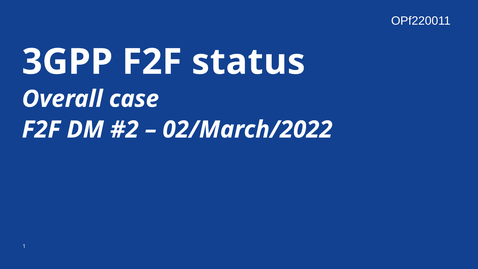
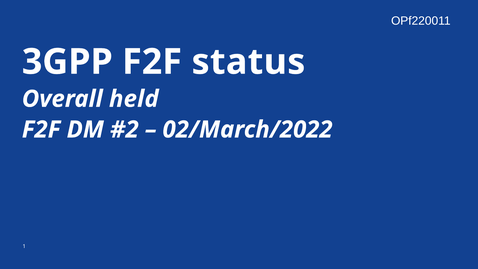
case: case -> held
